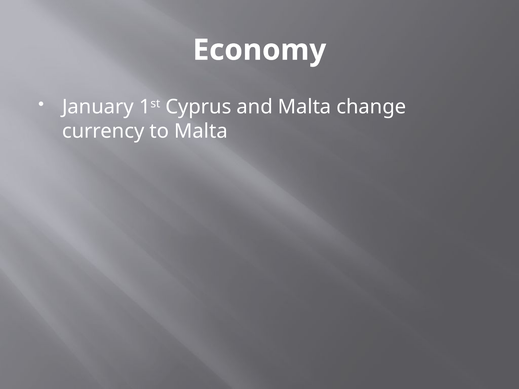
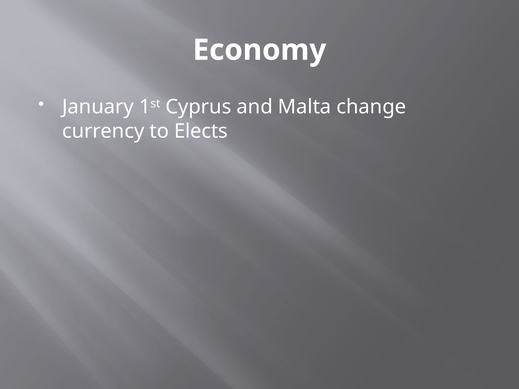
to Malta: Malta -> Elects
